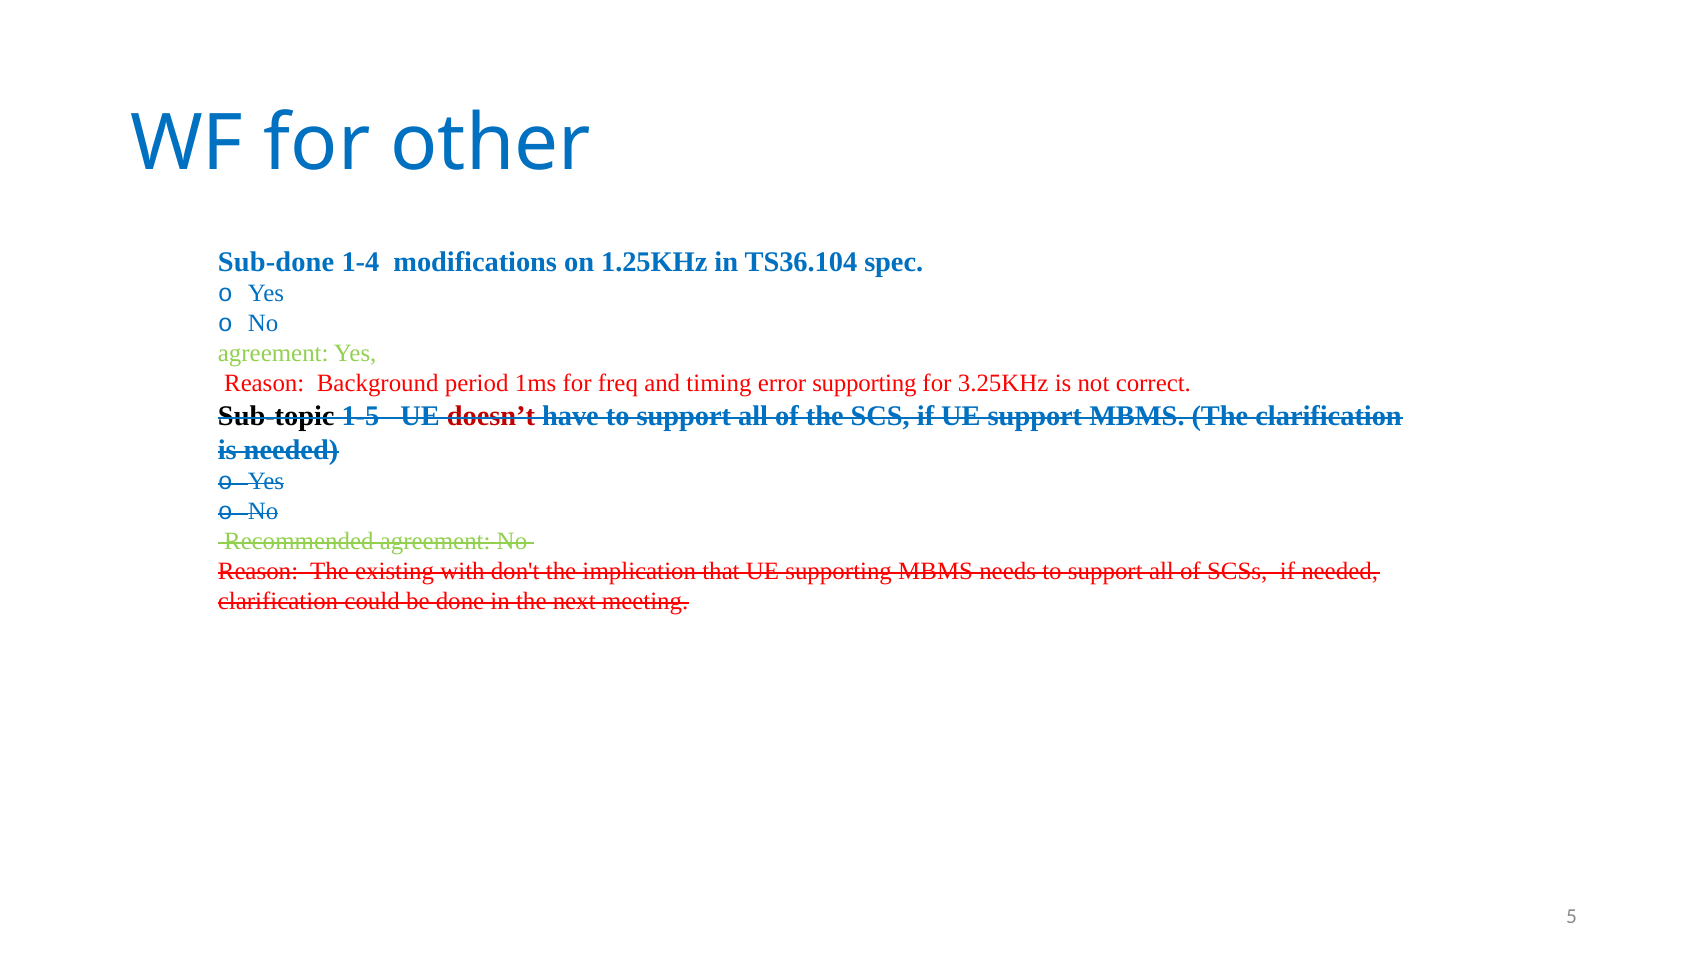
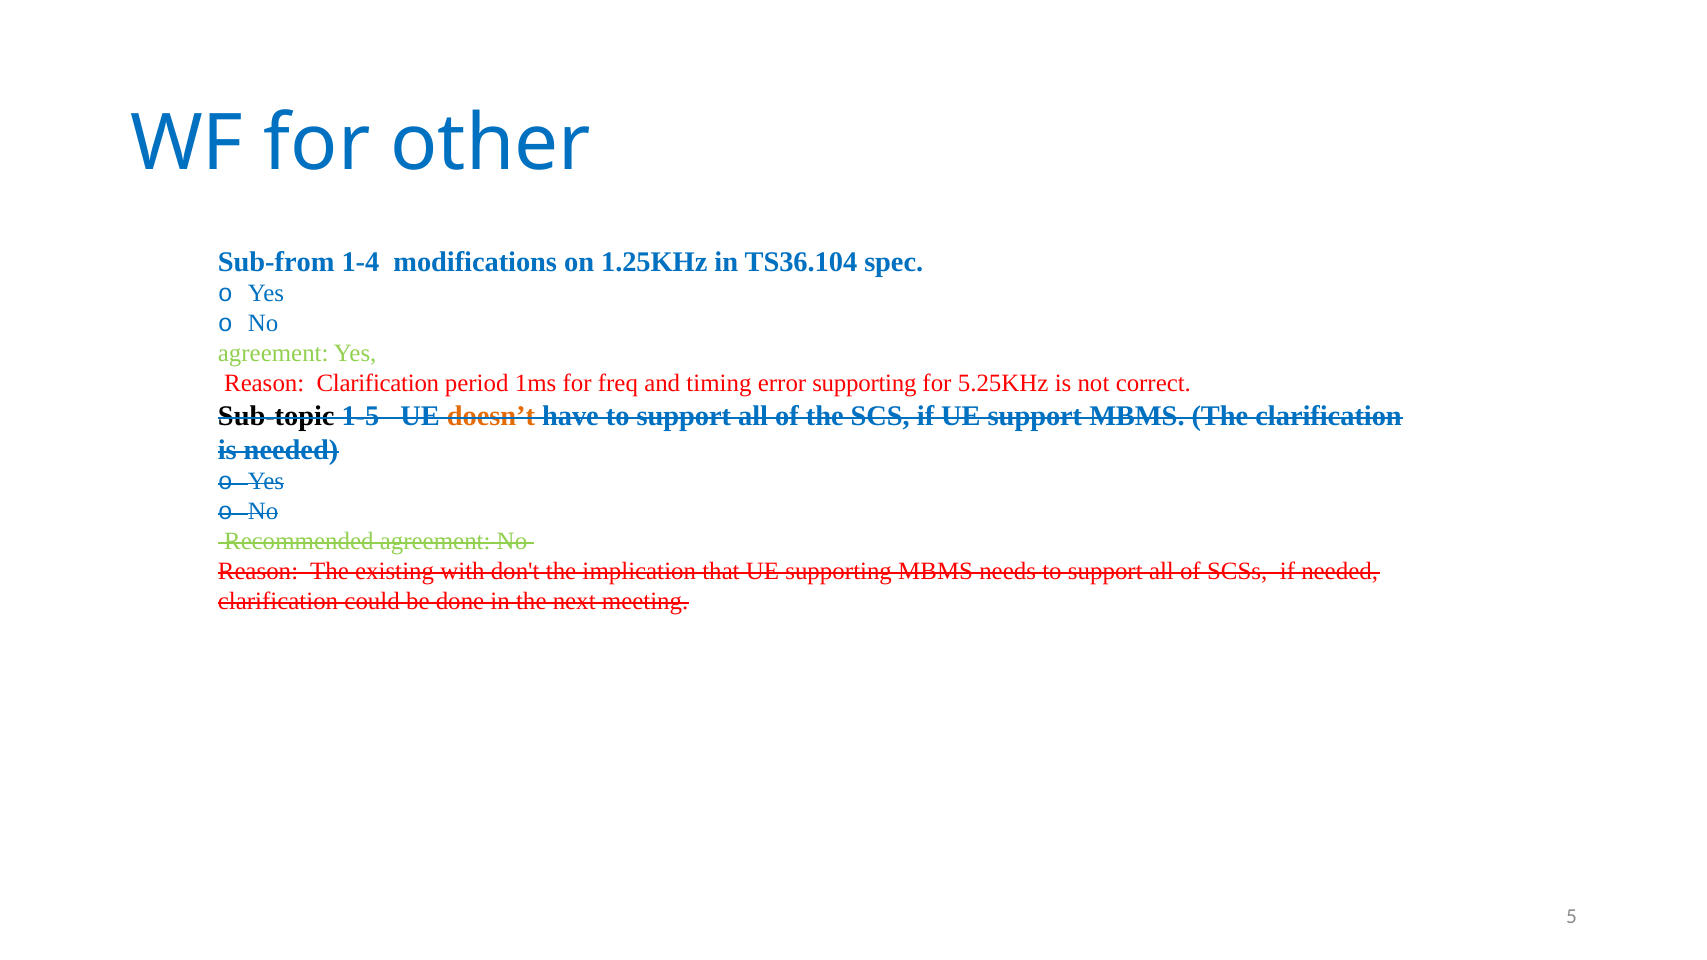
Sub-done: Sub-done -> Sub-from
Reason Background: Background -> Clarification
3.25KHz: 3.25KHz -> 5.25KHz
doesn’t colour: red -> orange
